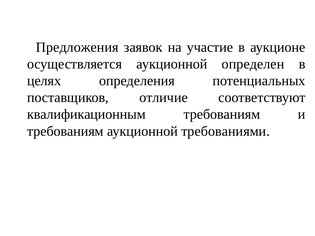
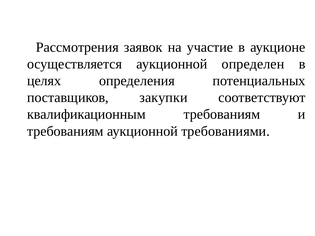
Предложения: Предложения -> Рассмотрения
отличие: отличие -> закупки
